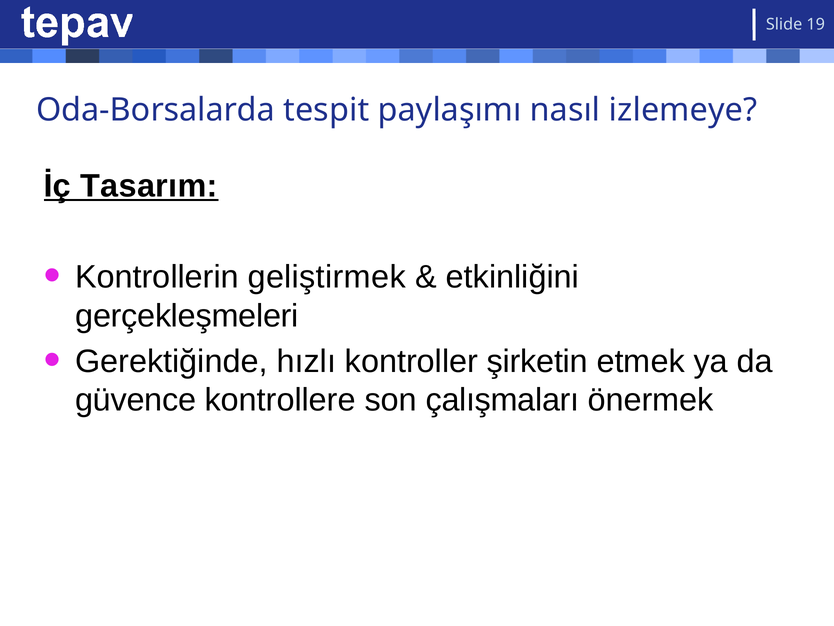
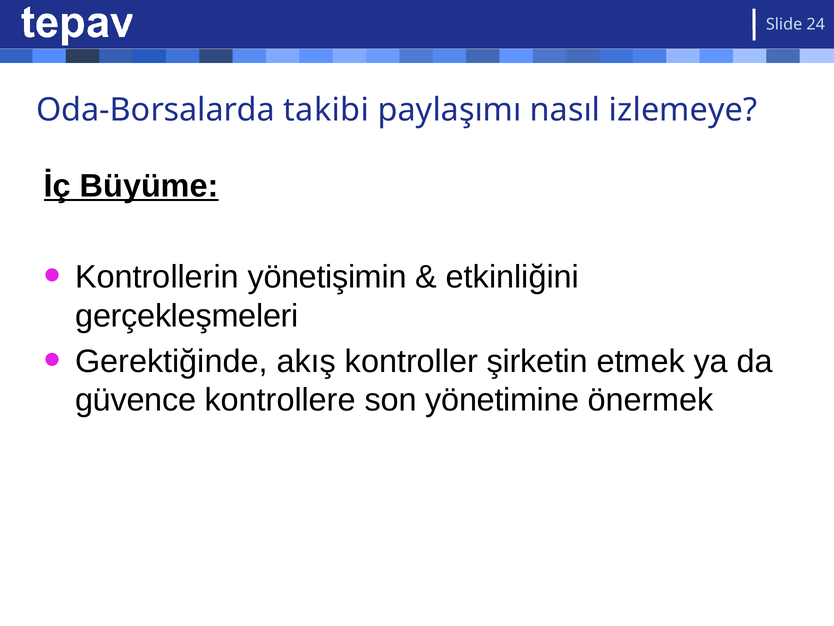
19: 19 -> 24
tespit: tespit -> takibi
Tasarım: Tasarım -> Büyüme
geliştirmek: geliştirmek -> yönetişimin
hızlı: hızlı -> akış
çalışmaları: çalışmaları -> yönetimine
